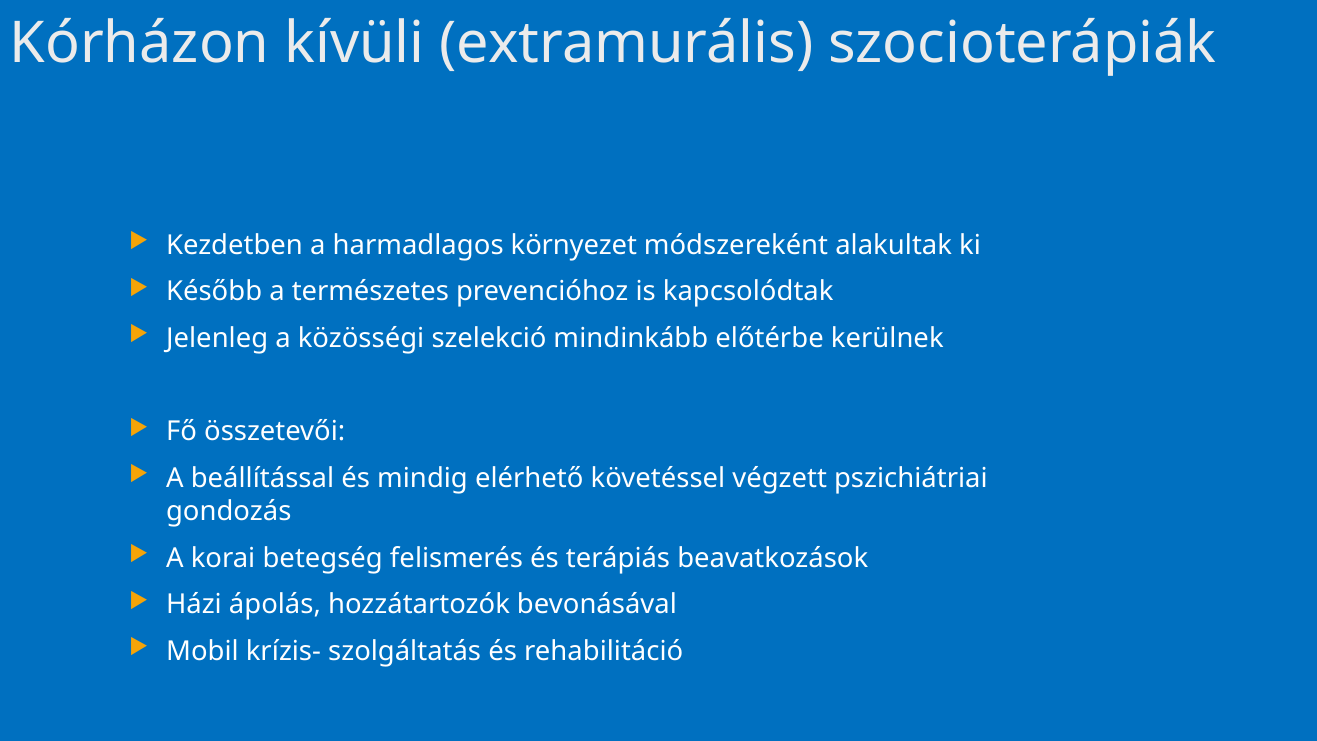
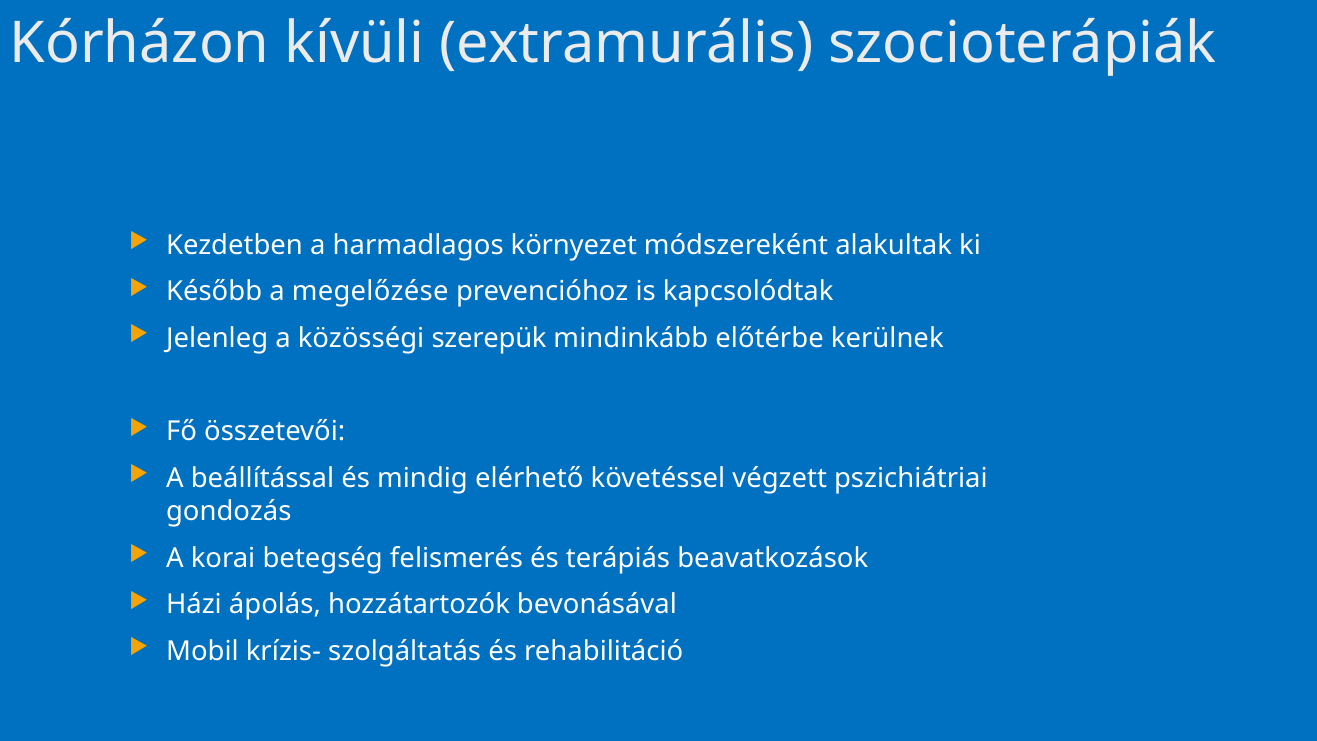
természetes: természetes -> megelőzése
szelekció: szelekció -> szerepük
